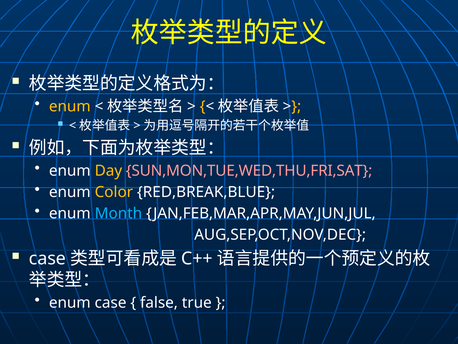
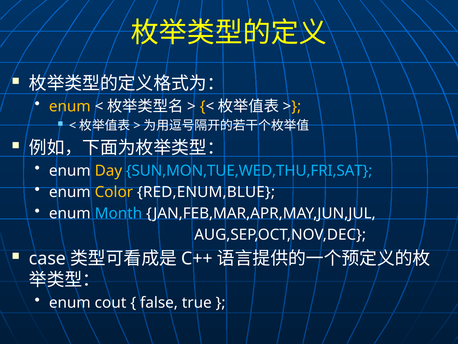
SUN,MON,TUE,WED,THU,FRI,SAT colour: pink -> light blue
RED,BREAK,BLUE: RED,BREAK,BLUE -> RED,ENUM,BLUE
enum case: case -> cout
